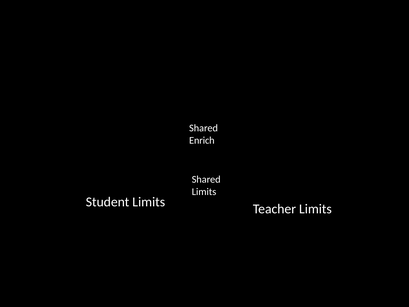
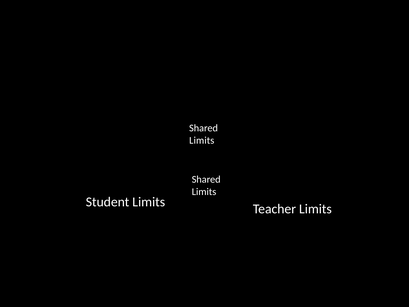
Enrich at (202, 140): Enrich -> Limits
